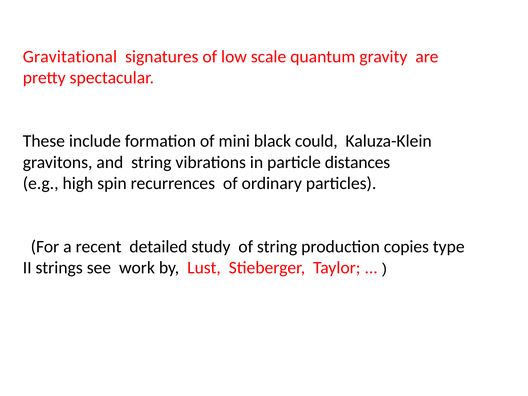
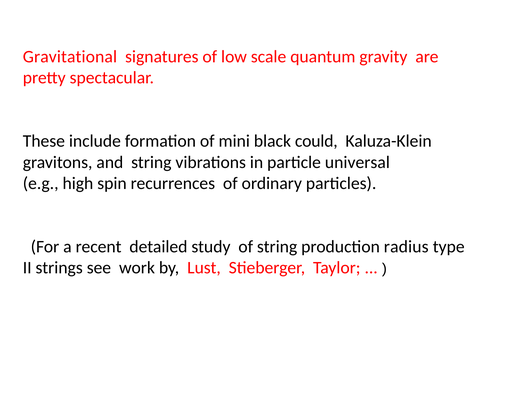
distances: distances -> universal
copies: copies -> radius
